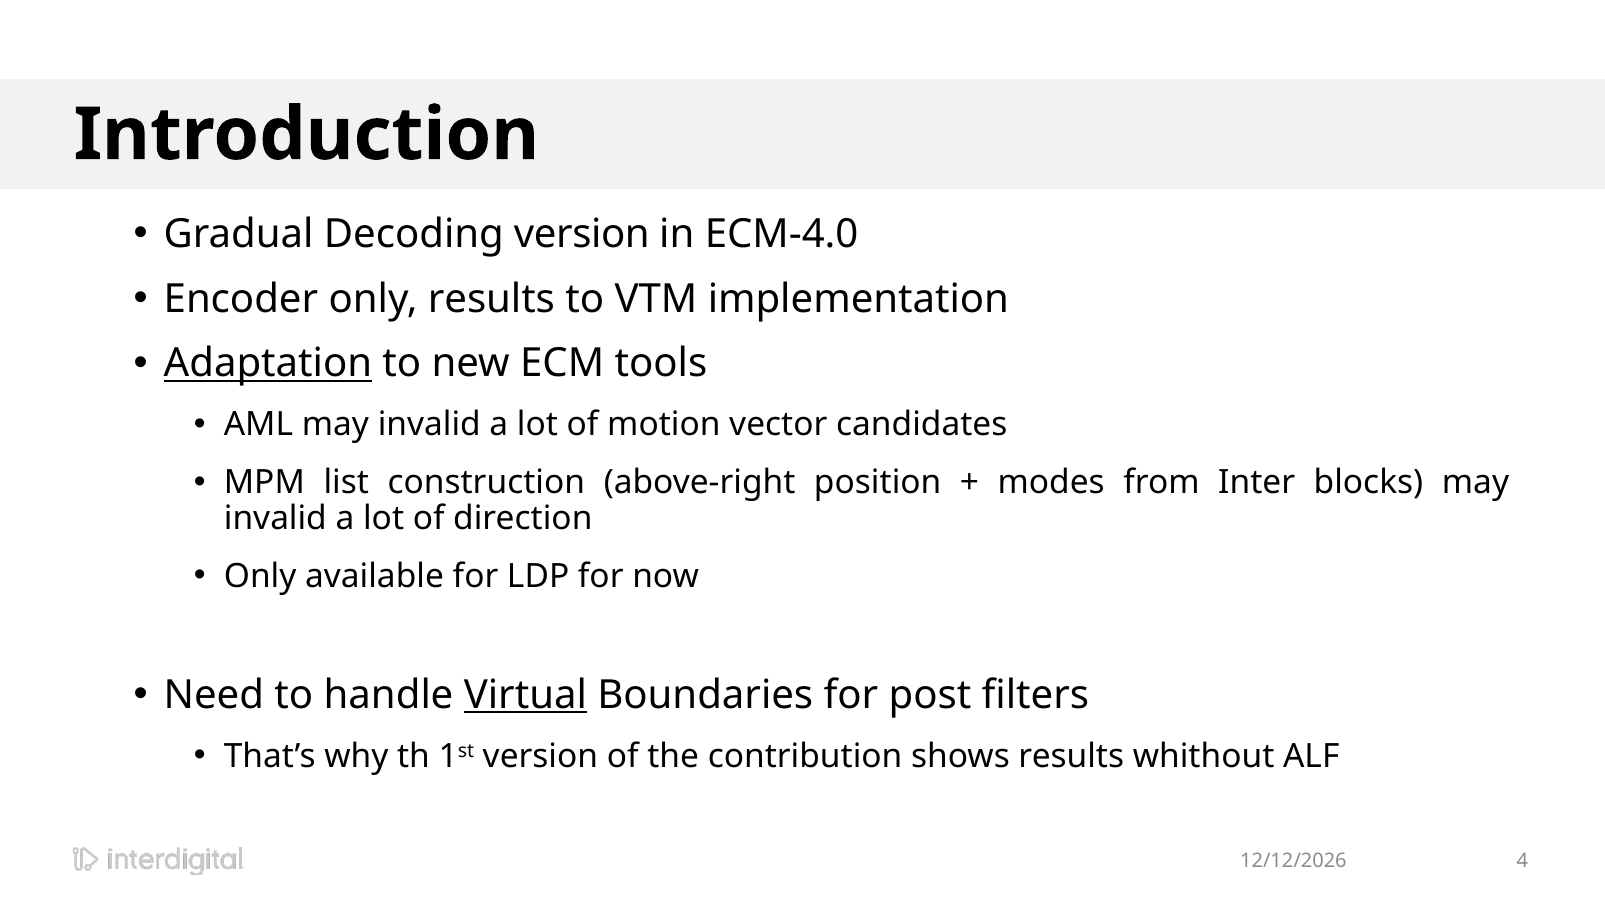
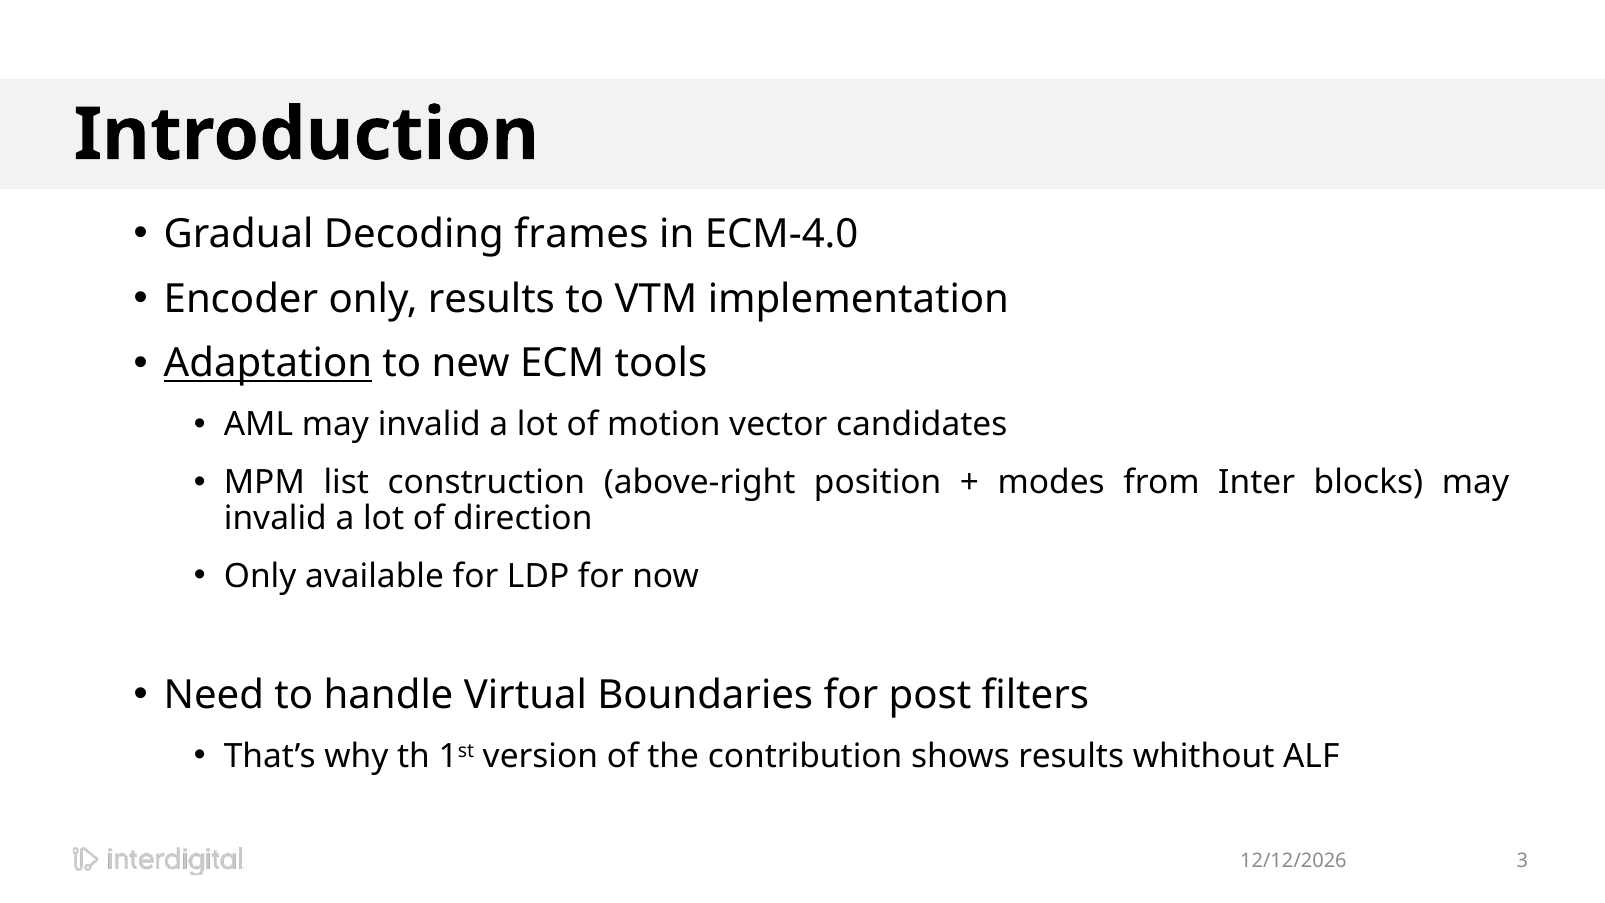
Decoding version: version -> frames
Virtual underline: present -> none
4: 4 -> 3
